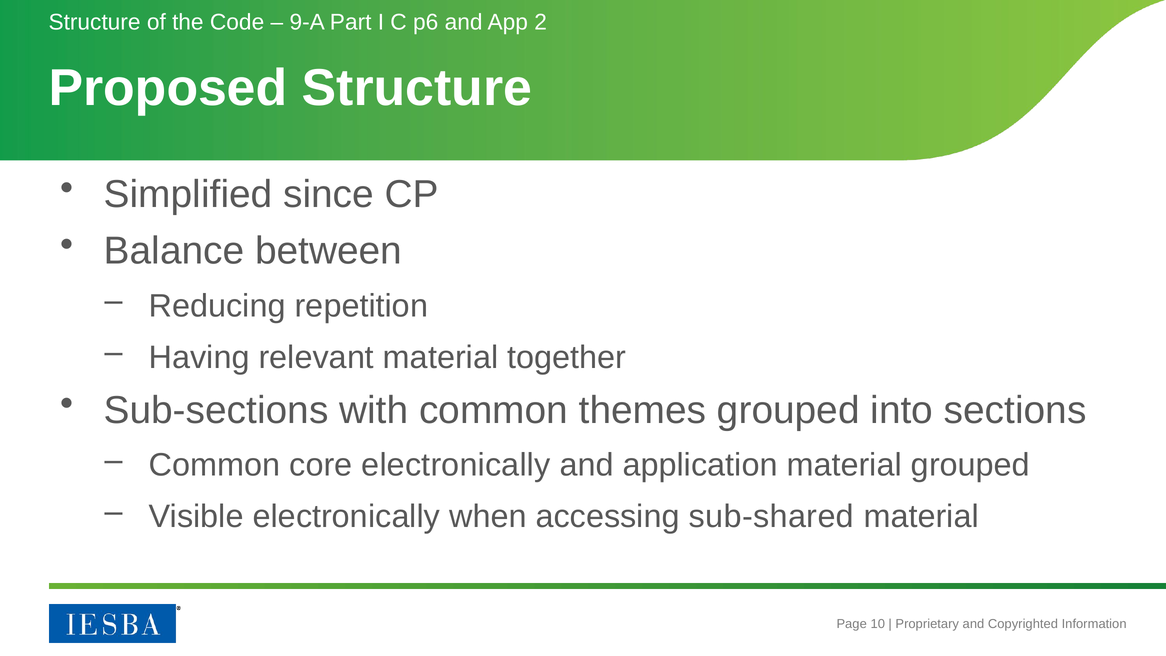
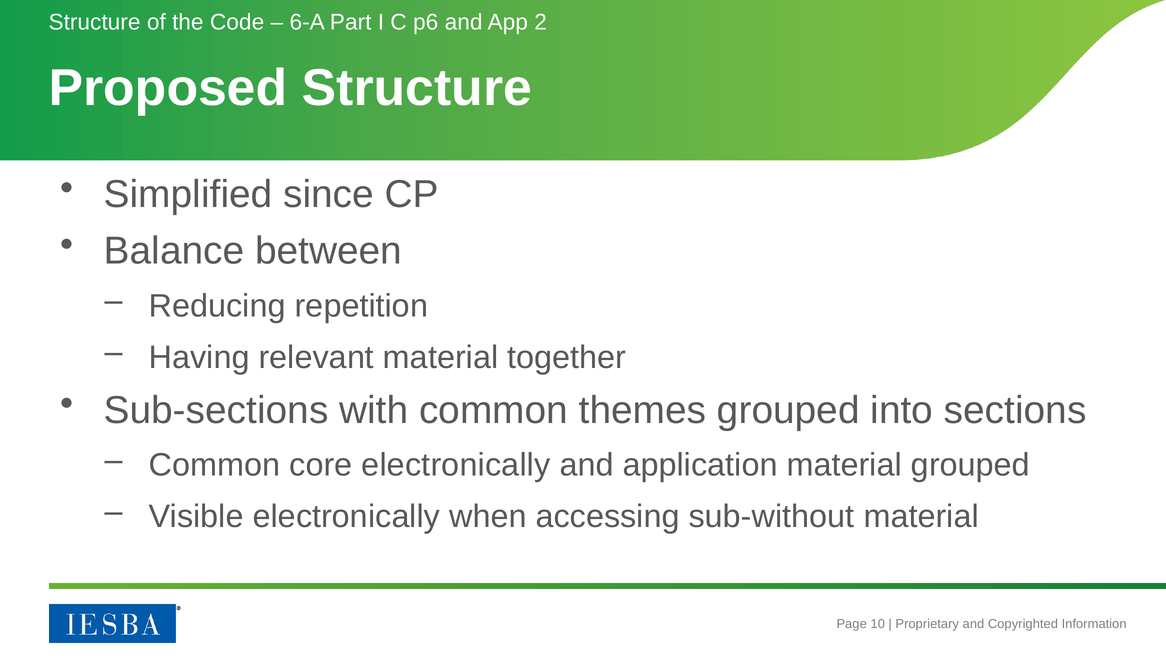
9-A: 9-A -> 6-A
sub-shared: sub-shared -> sub-without
